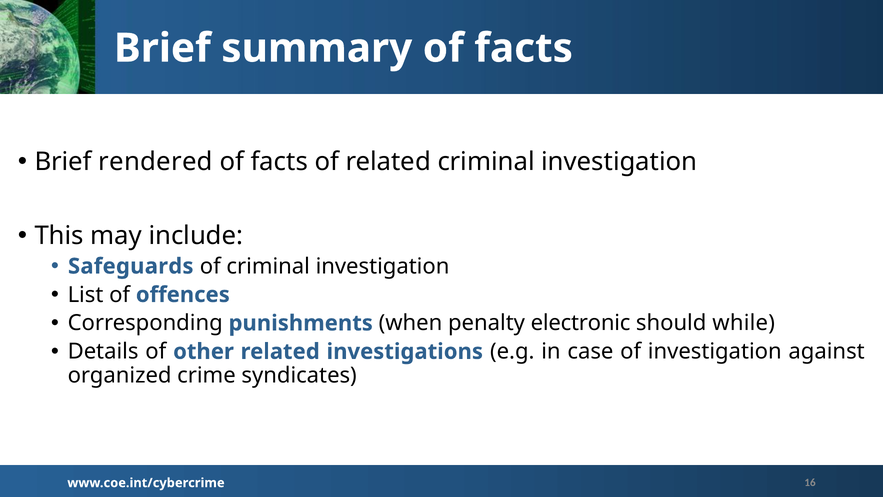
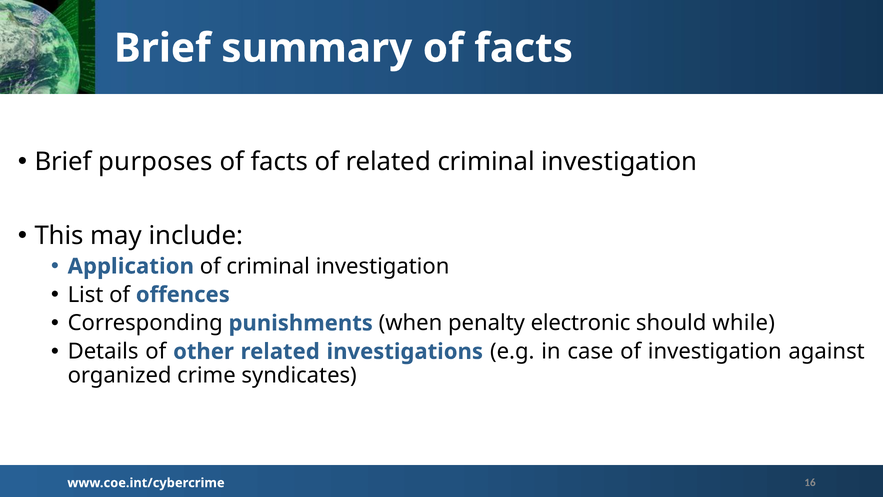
rendered: rendered -> purposes
Safeguards: Safeguards -> Application
